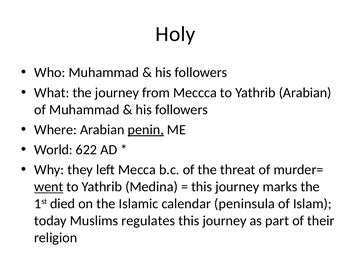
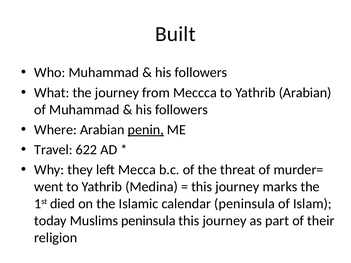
Holy: Holy -> Built
World: World -> Travel
went underline: present -> none
Muslims regulates: regulates -> peninsula
